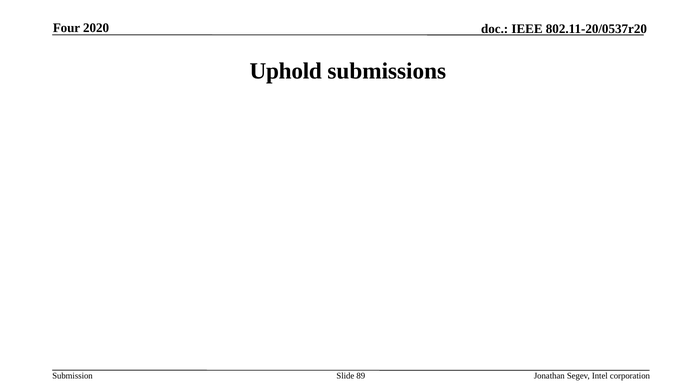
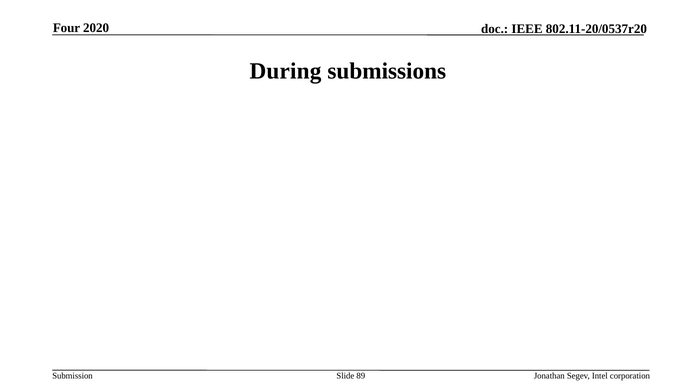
Uphold: Uphold -> During
